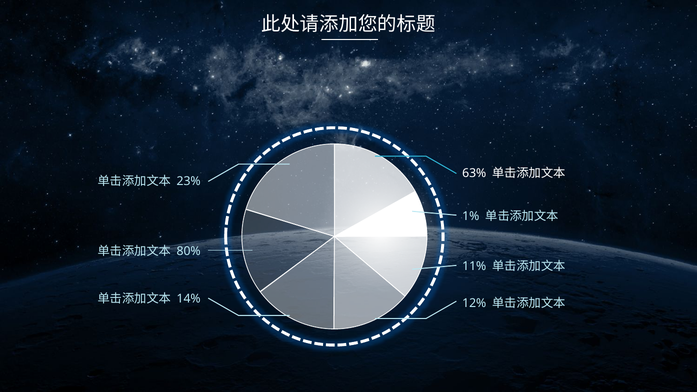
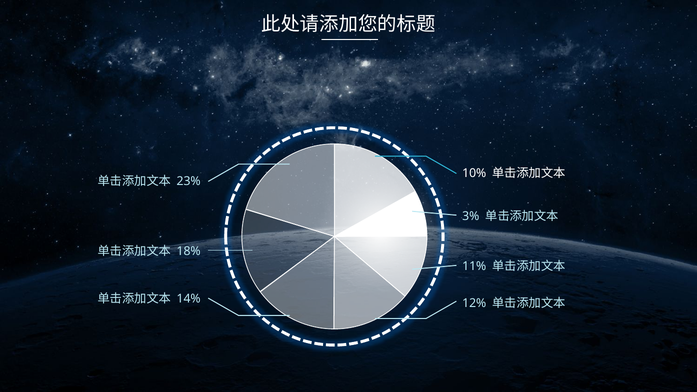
63%: 63% -> 10%
1%: 1% -> 3%
80%: 80% -> 18%
